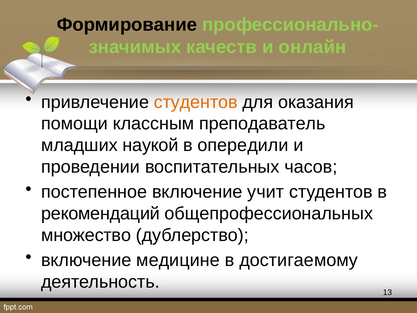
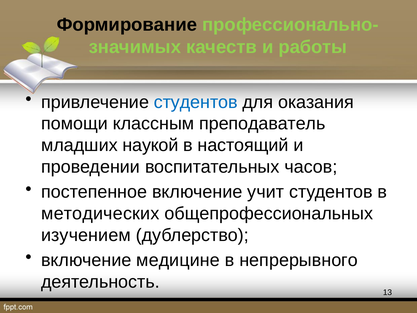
онлайн: онлайн -> работы
студентов at (196, 102) colour: orange -> blue
опередили: опередили -> настоящий
рекомендаций: рекомендаций -> методических
множество: множество -> изучением
достигаемому: достигаемому -> непрерывного
